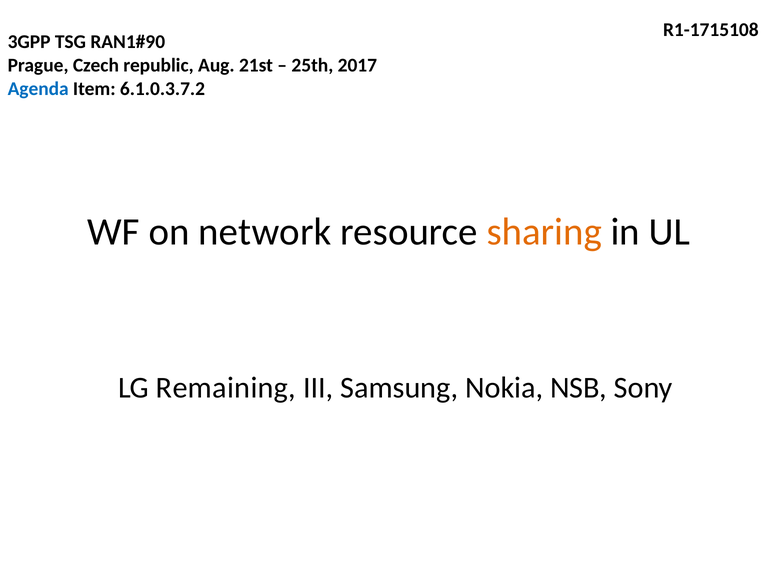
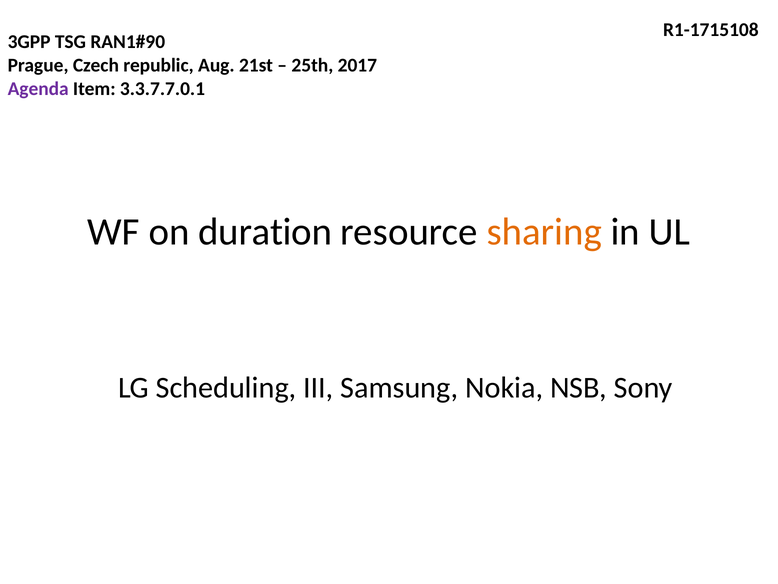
Agenda colour: blue -> purple
6.1.0.3.7.2: 6.1.0.3.7.2 -> 3.3.7.7.0.1
network: network -> duration
Remaining: Remaining -> Scheduling
